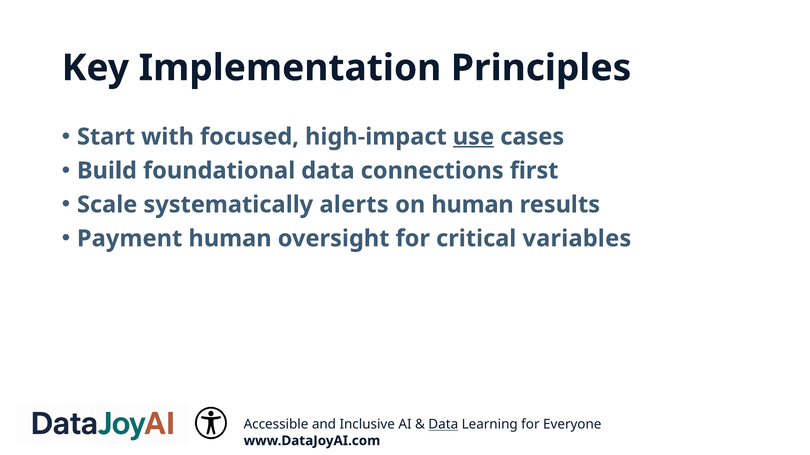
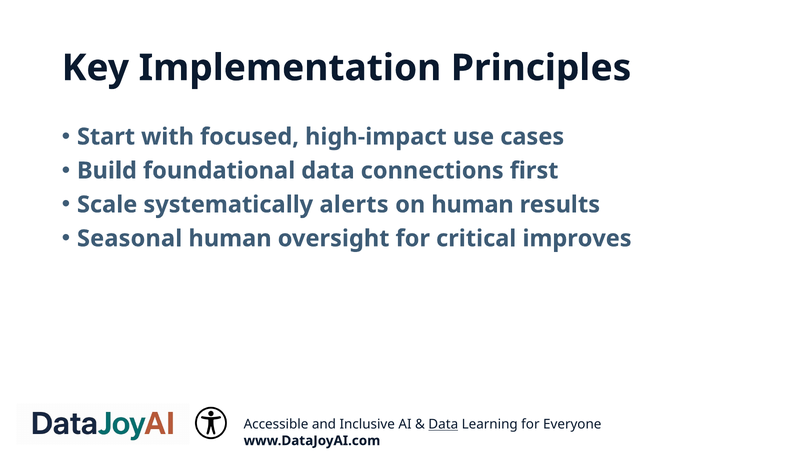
use underline: present -> none
Payment: Payment -> Seasonal
variables: variables -> improves
